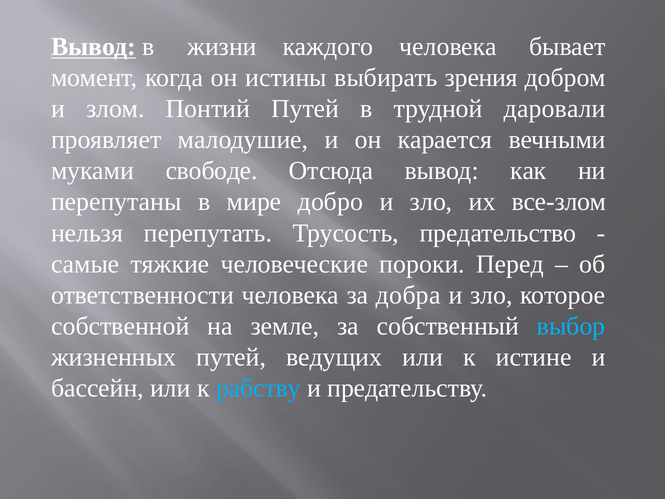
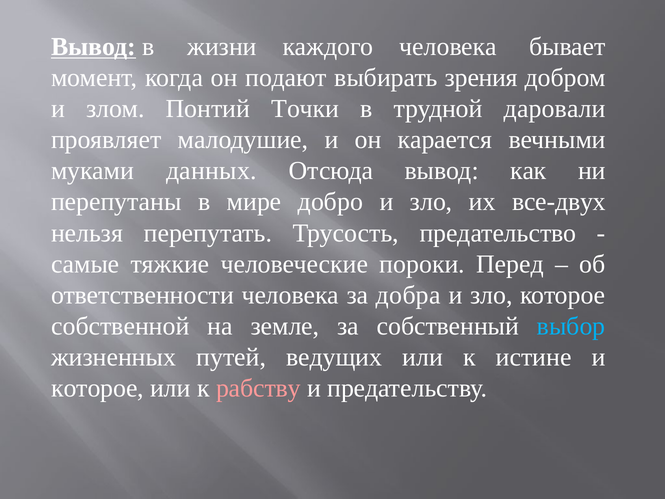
истины: истины -> подают
Понтий Путей: Путей -> Точки
свободе: свободе -> данных
все-злом: все-злом -> все-двух
бассейн at (97, 388): бассейн -> которое
рабству colour: light blue -> pink
